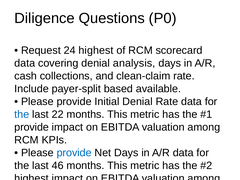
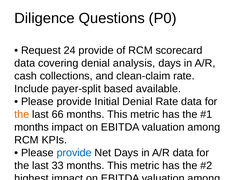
24 highest: highest -> provide
the at (22, 114) colour: blue -> orange
22: 22 -> 66
provide at (32, 127): provide -> months
46: 46 -> 33
